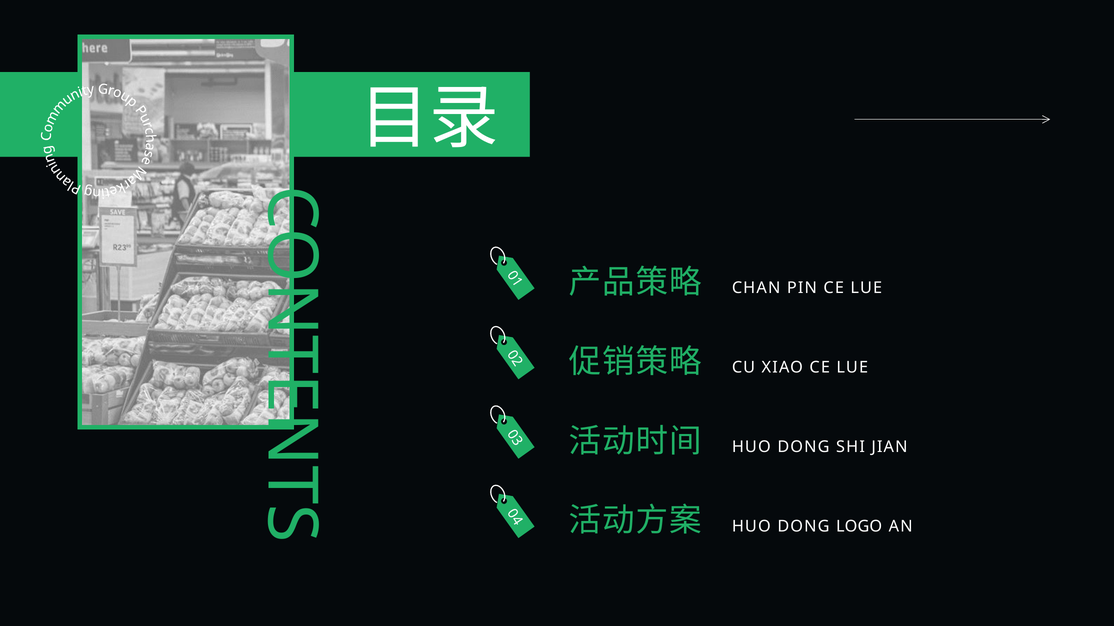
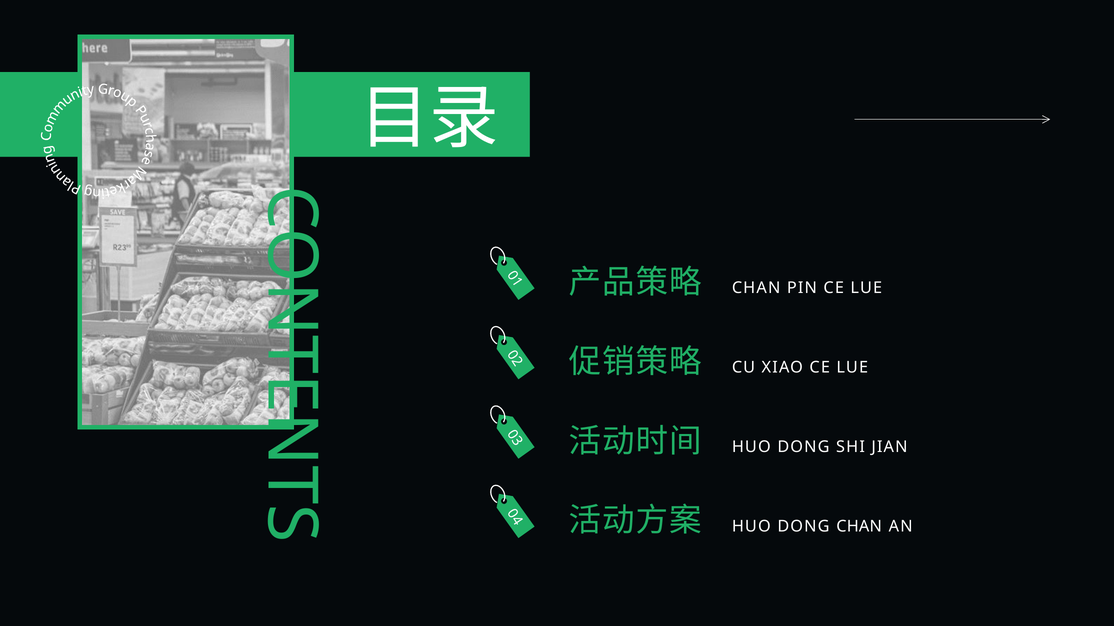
DONG LOGO: LOGO -> CHAN
